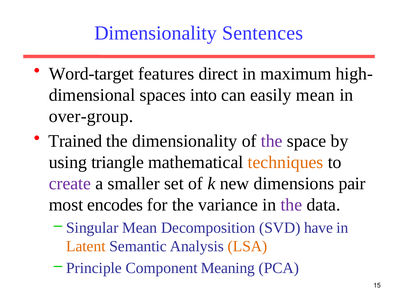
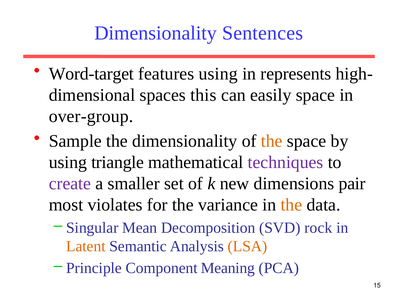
features direct: direct -> using
maximum: maximum -> represents
into: into -> this
easily mean: mean -> space
Trained: Trained -> Sample
the at (272, 141) colour: purple -> orange
techniques colour: orange -> purple
encodes: encodes -> violates
the at (291, 204) colour: purple -> orange
have: have -> rock
